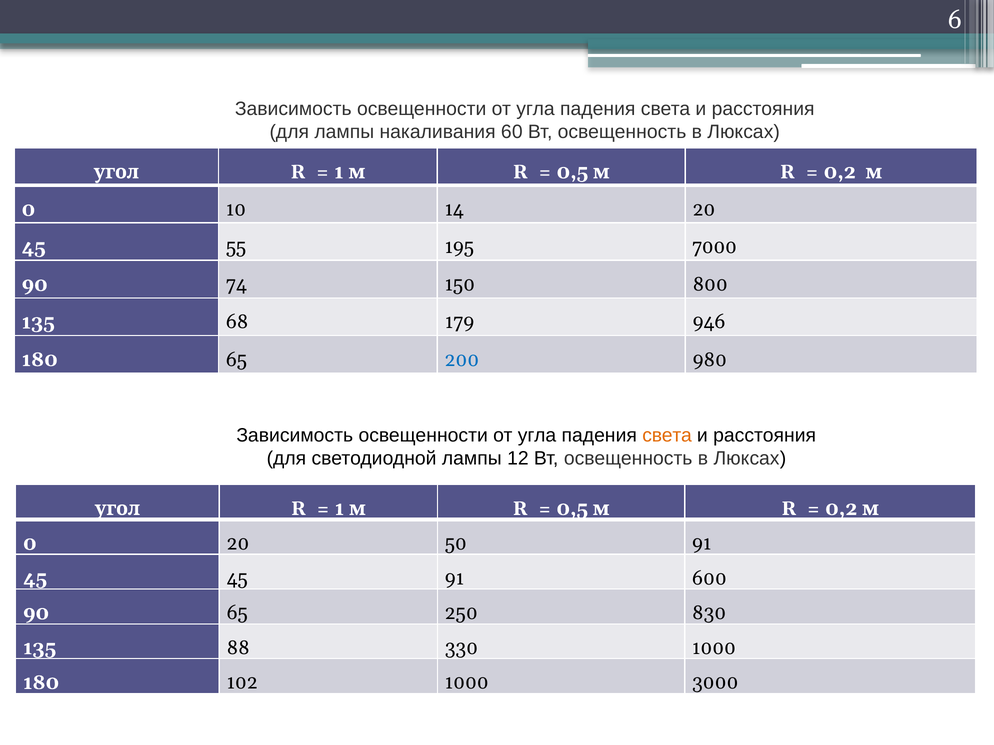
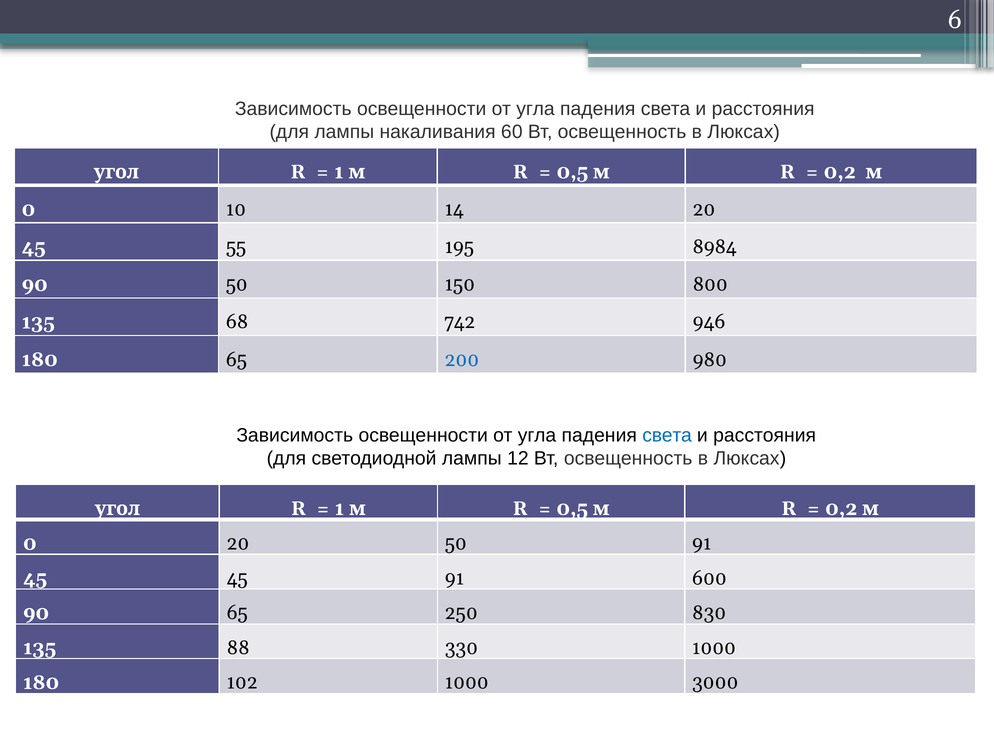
7000: 7000 -> 8984
90 74: 74 -> 50
179: 179 -> 742
света at (667, 436) colour: orange -> blue
